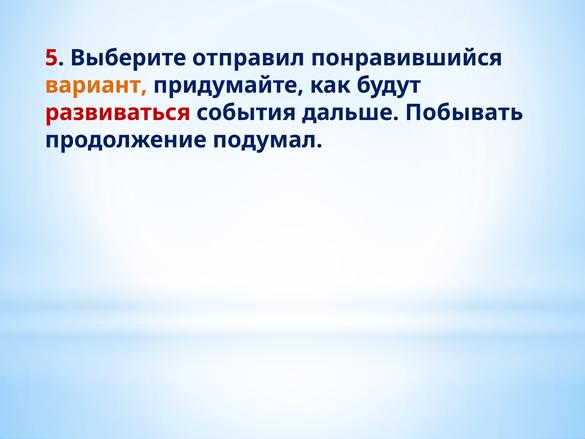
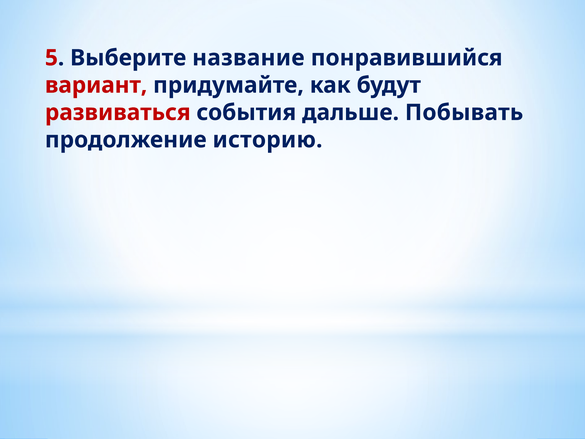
отправил: отправил -> название
вариант colour: orange -> red
подумал: подумал -> историю
